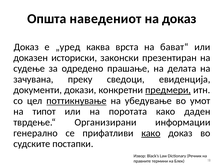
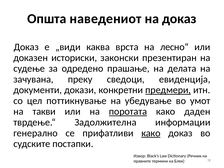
„уред: „уред -> „види
бават“: бават“ -> лесно“
поттикнување underline: present -> none
типот: типот -> такви
поротата underline: none -> present
Организирани: Организирани -> Задолжителна
